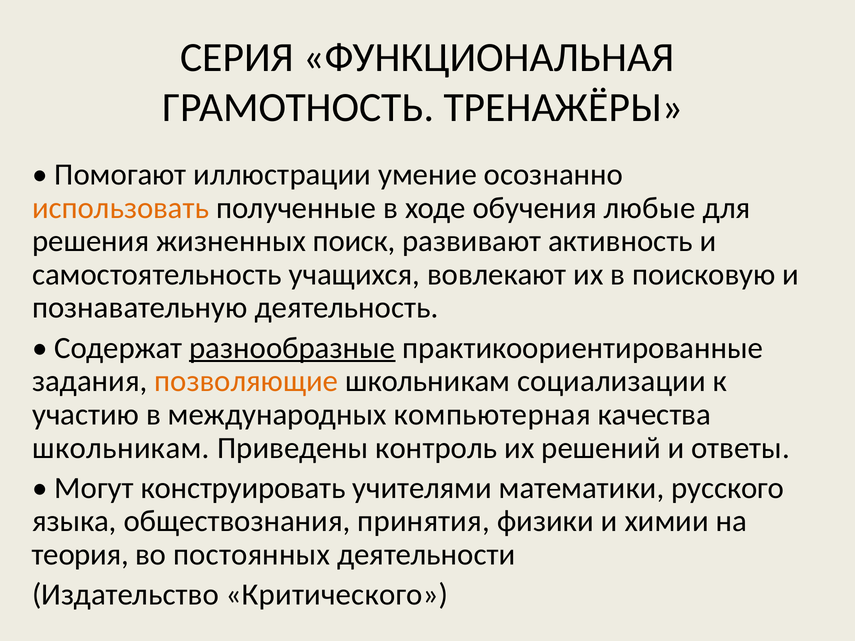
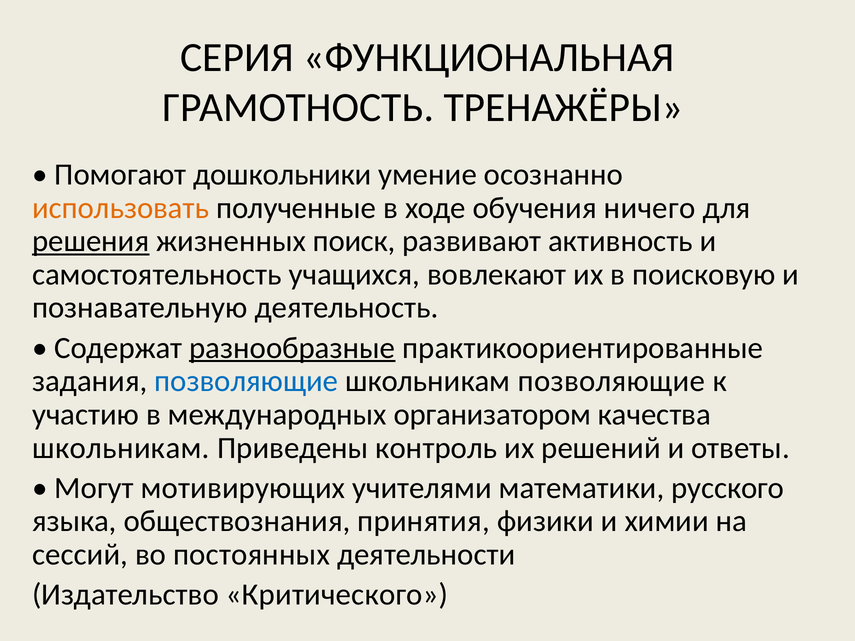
иллюстрации: иллюстрации -> дошкольники
любые: любые -> ничего
решения underline: none -> present
позволяющие at (246, 381) colour: orange -> blue
школьникам социализации: социализации -> позволяющие
компьютерная: компьютерная -> организатором
конструировать: конструировать -> мотивирующих
теория: теория -> сессий
